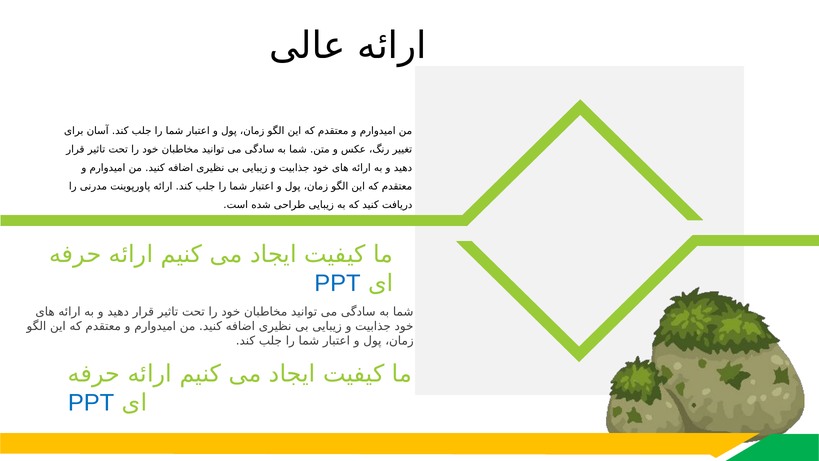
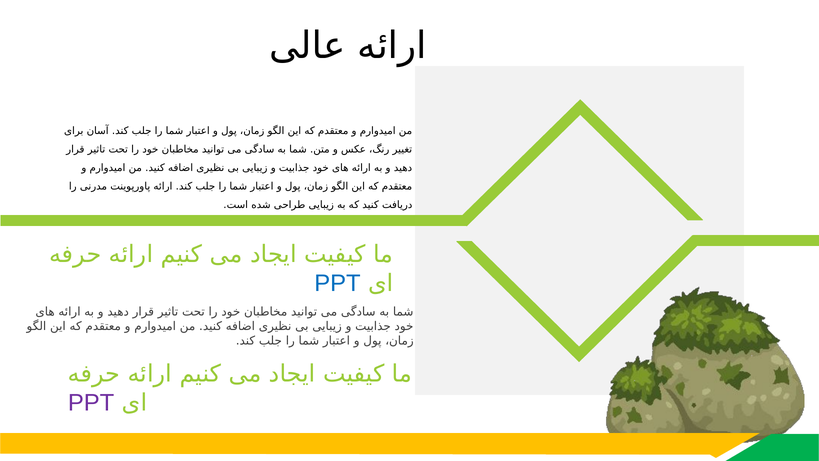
PPT at (91, 402) colour: blue -> purple
